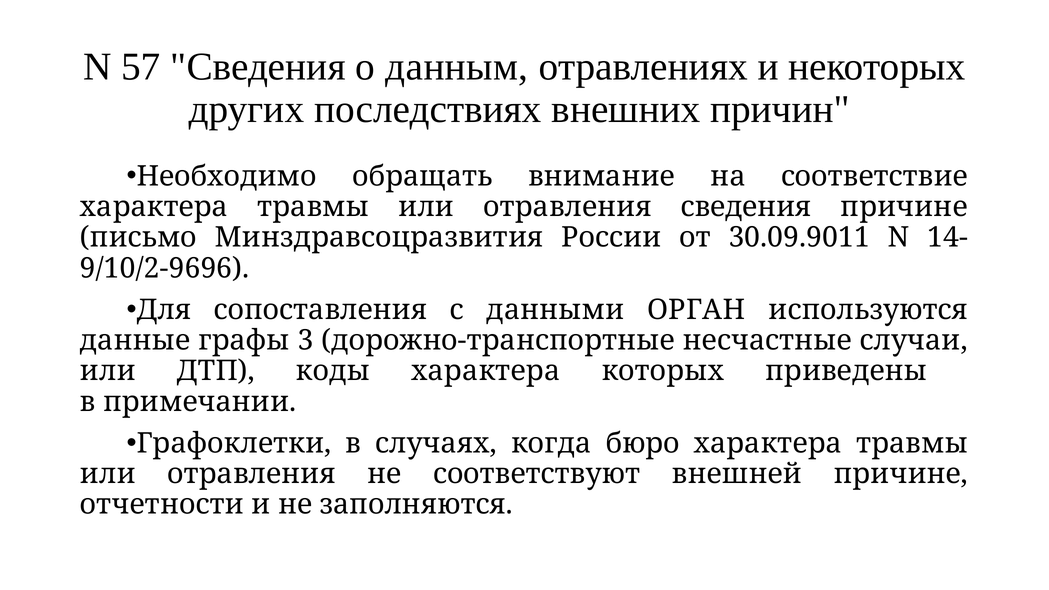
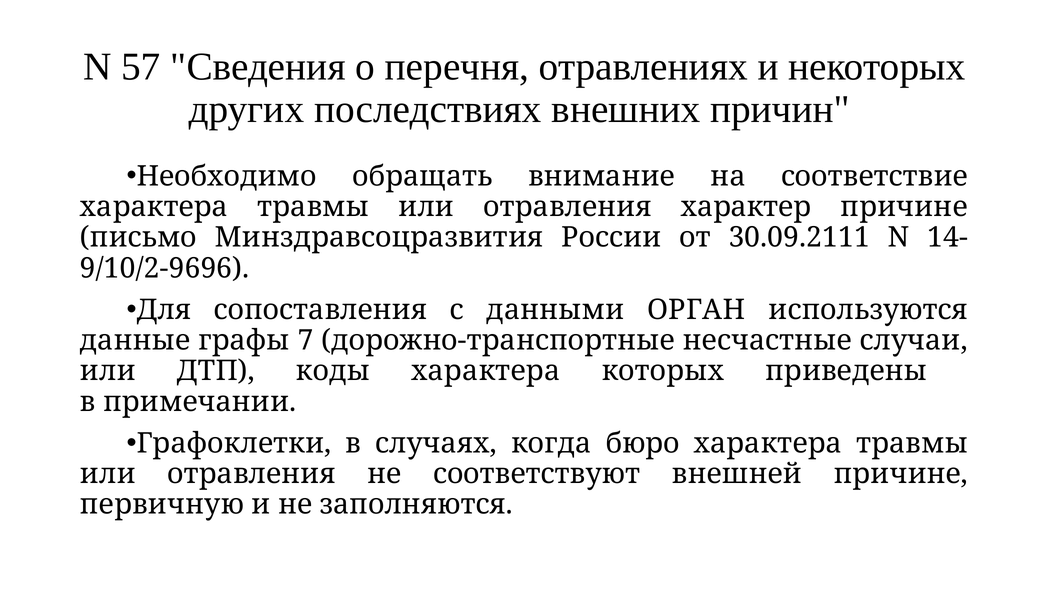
данным: данным -> перечня
отравления сведения: сведения -> характер
30.09.9011: 30.09.9011 -> 30.09.2111
3: 3 -> 7
отчетности: отчетности -> первичную
